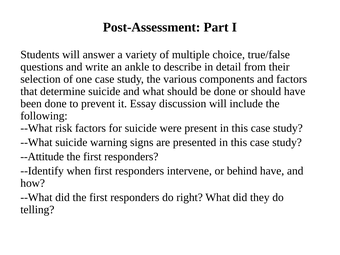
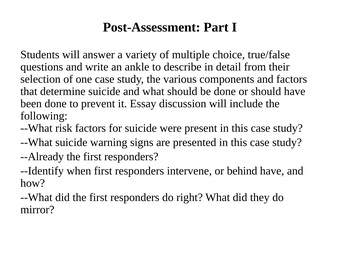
--Attitude: --Attitude -> --Already
telling: telling -> mirror
